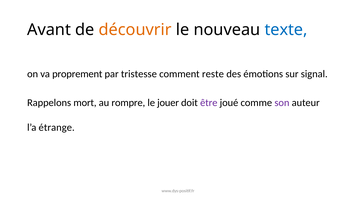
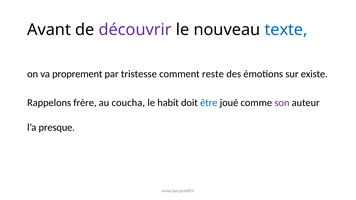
découvrir colour: orange -> purple
signal: signal -> existe
mort: mort -> frère
rompre: rompre -> coucha
jouer: jouer -> habit
être colour: purple -> blue
étrange: étrange -> presque
